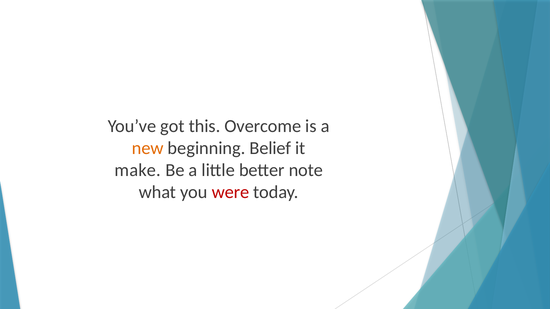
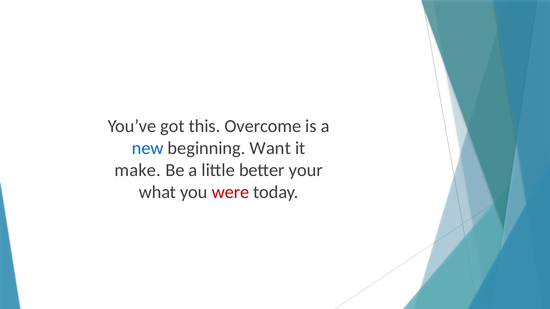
new colour: orange -> blue
Belief: Belief -> Want
note: note -> your
